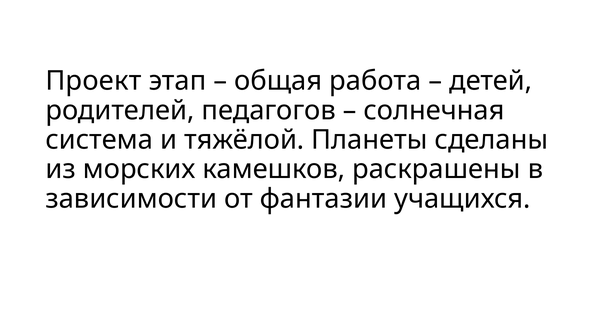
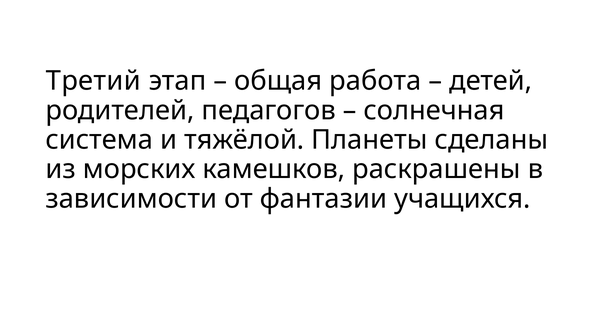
Проект: Проект -> Третий
